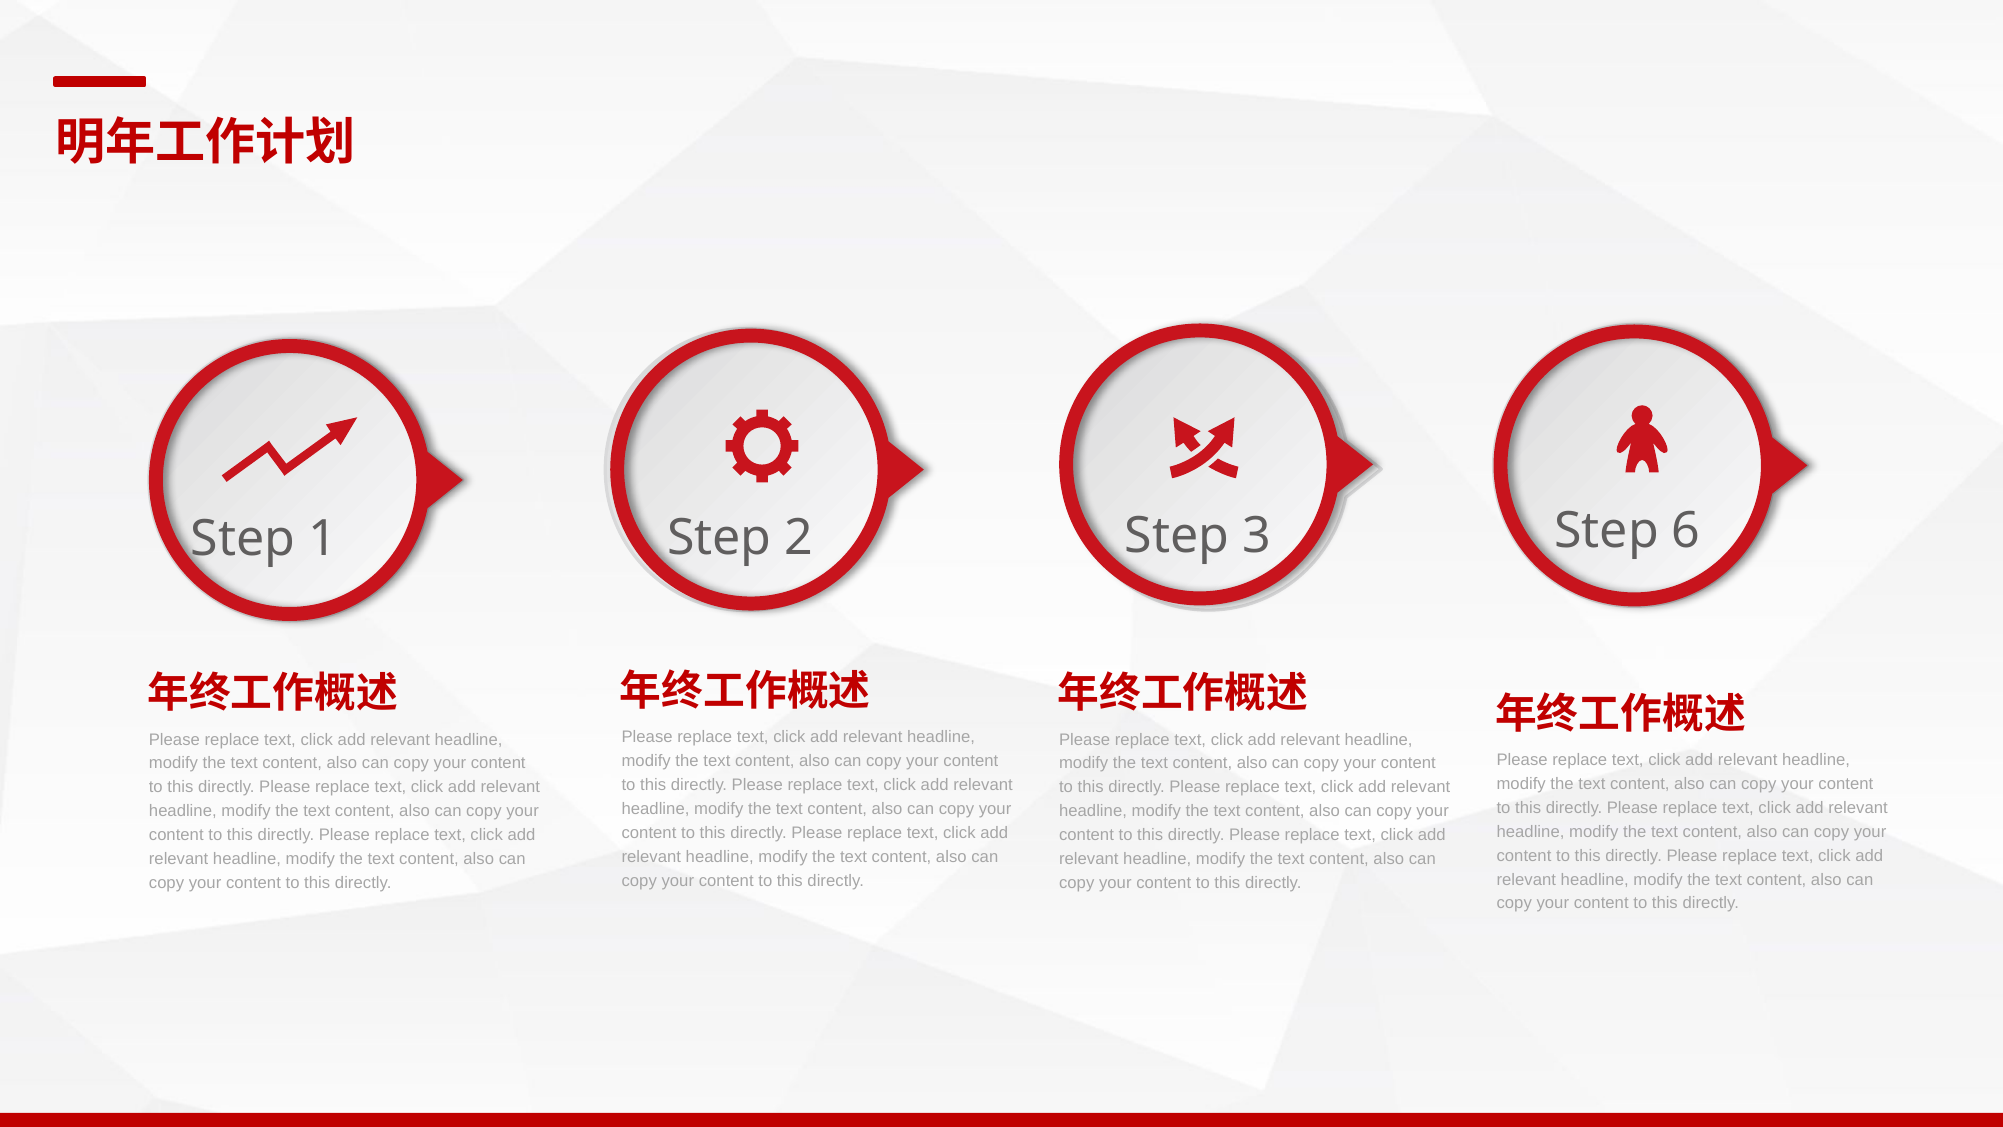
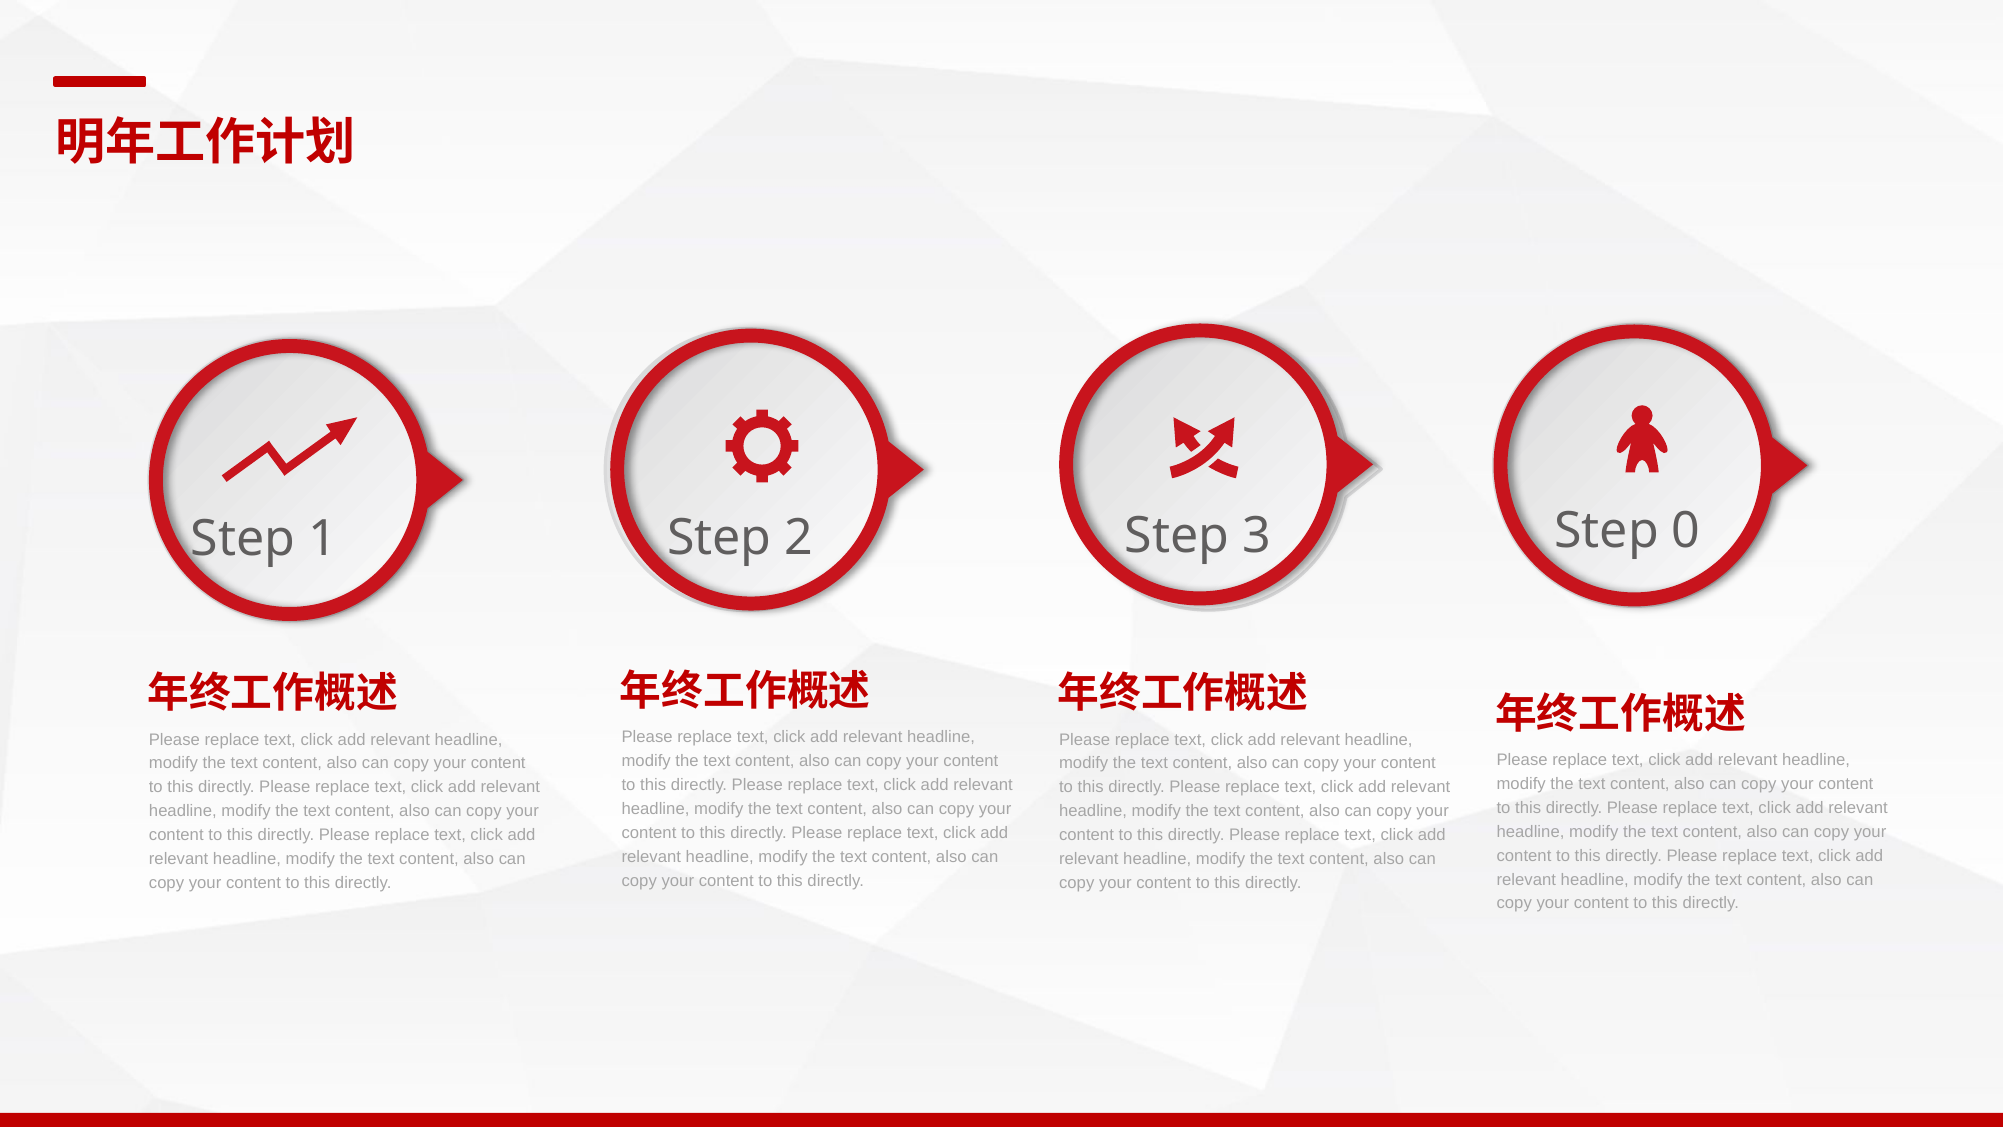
6: 6 -> 0
